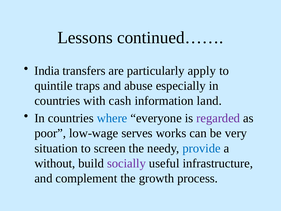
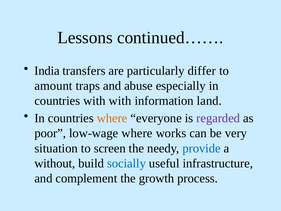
apply: apply -> differ
quintile: quintile -> amount
with cash: cash -> with
where at (112, 118) colour: blue -> orange
low-wage serves: serves -> where
socially colour: purple -> blue
